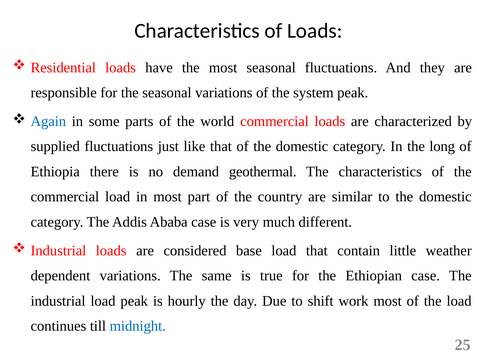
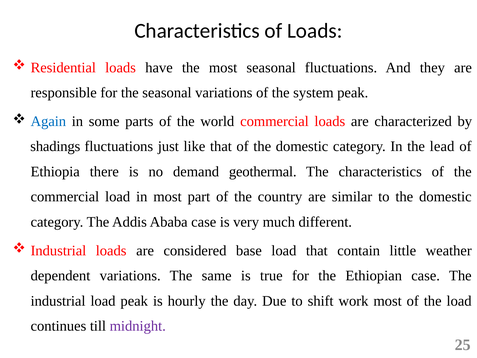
supplied: supplied -> shadings
long: long -> lead
midnight colour: blue -> purple
